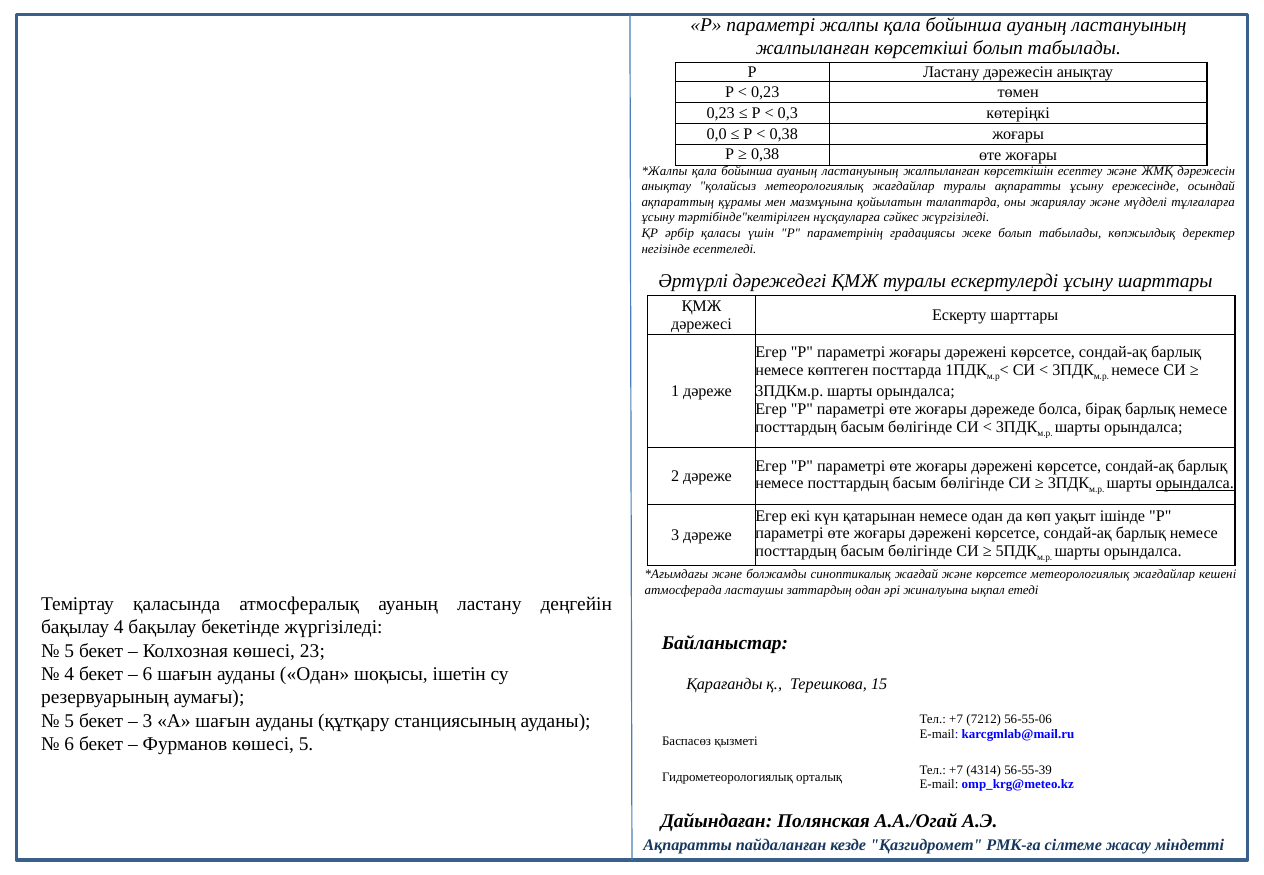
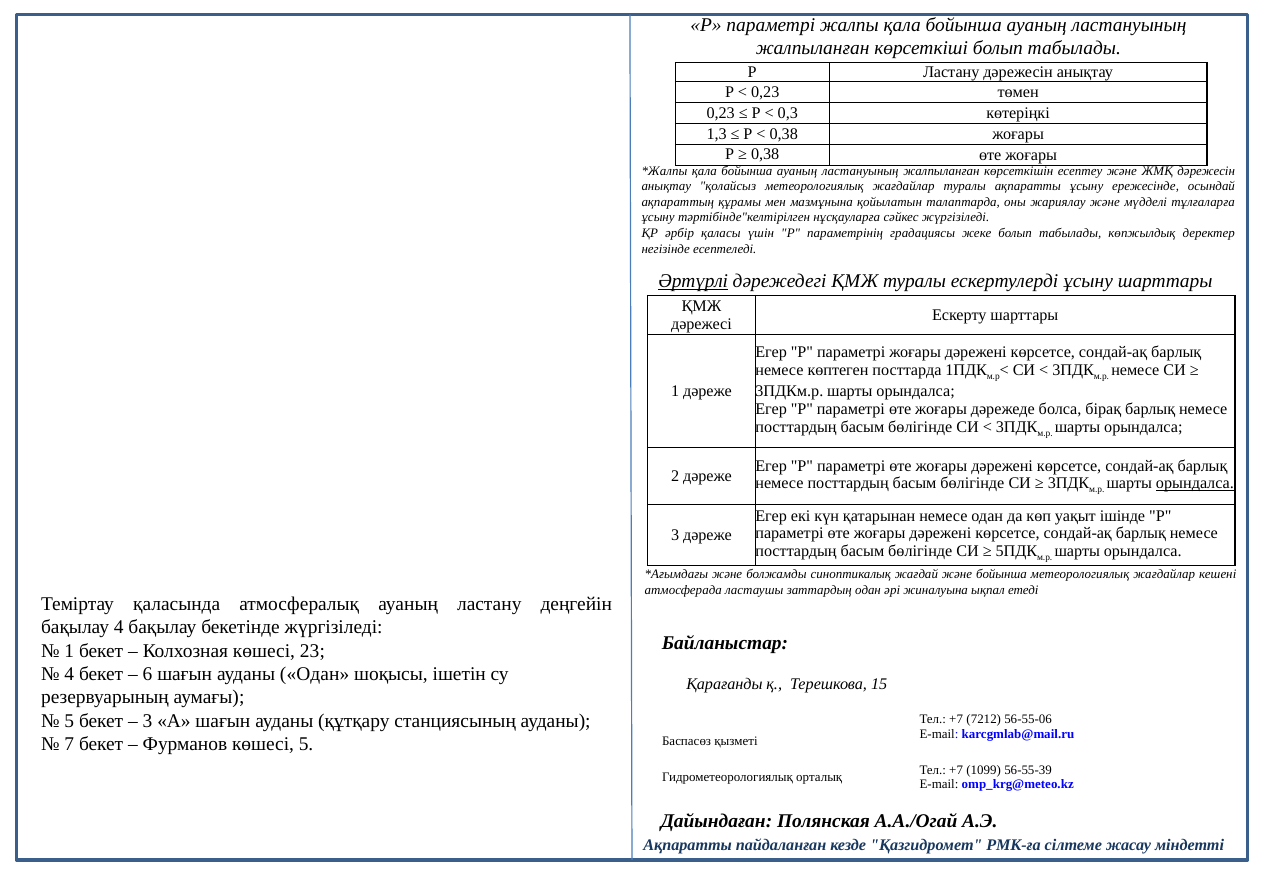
0,0: 0,0 -> 1,3
Әртүрлі underline: none -> present
және көрсетсе: көрсетсе -> бойынша
5 at (69, 651): 5 -> 1
6 at (69, 744): 6 -> 7
4314: 4314 -> 1099
